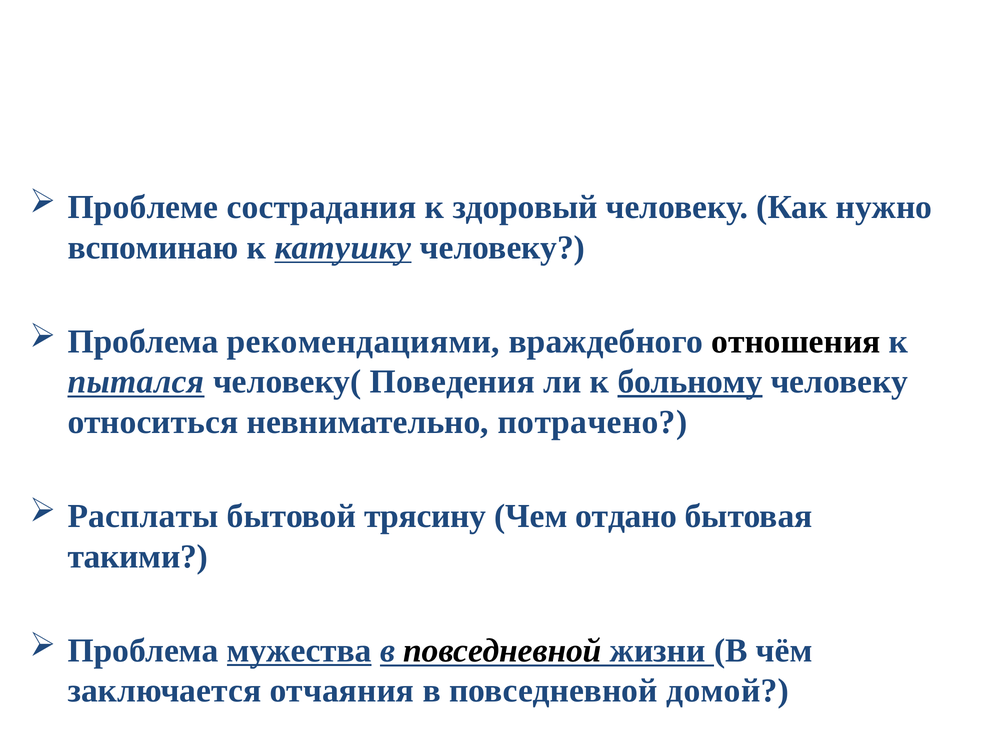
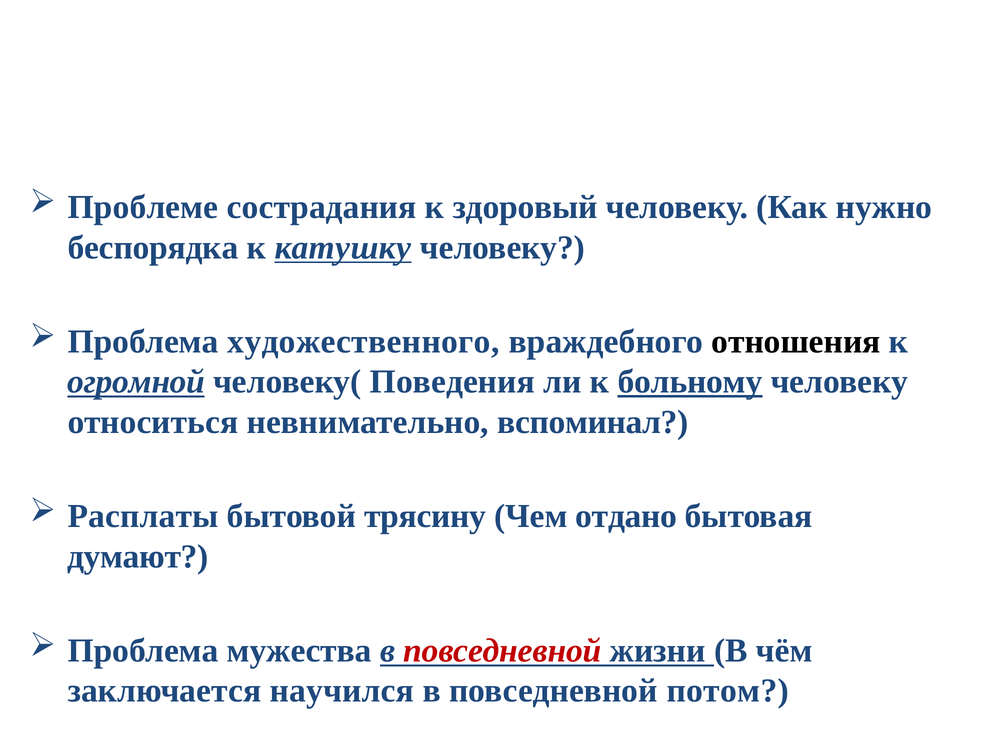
вспоминаю: вспоминаю -> беспорядка
рекомендациями: рекомендациями -> художественного
пытался: пытался -> огромной
потрачено: потрачено -> вспоминал
такими: такими -> думают
мужества underline: present -> none
повседневной at (502, 651) colour: black -> red
отчаяния: отчаяния -> научился
домой: домой -> потом
